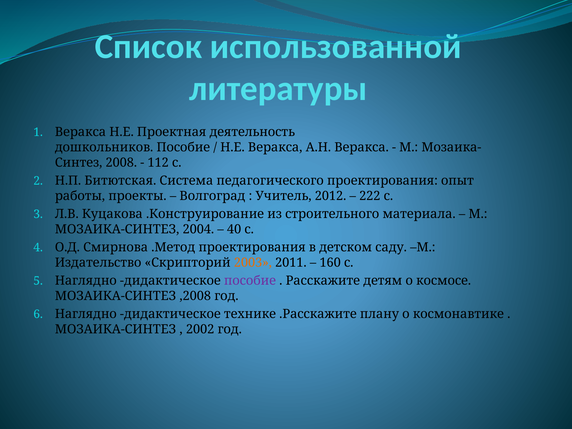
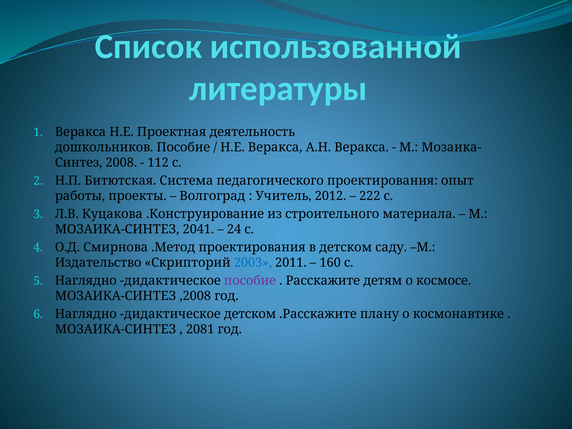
2004: 2004 -> 2041
40: 40 -> 24
2003 colour: orange -> blue
дидактическое технике: технике -> детском
2002: 2002 -> 2081
